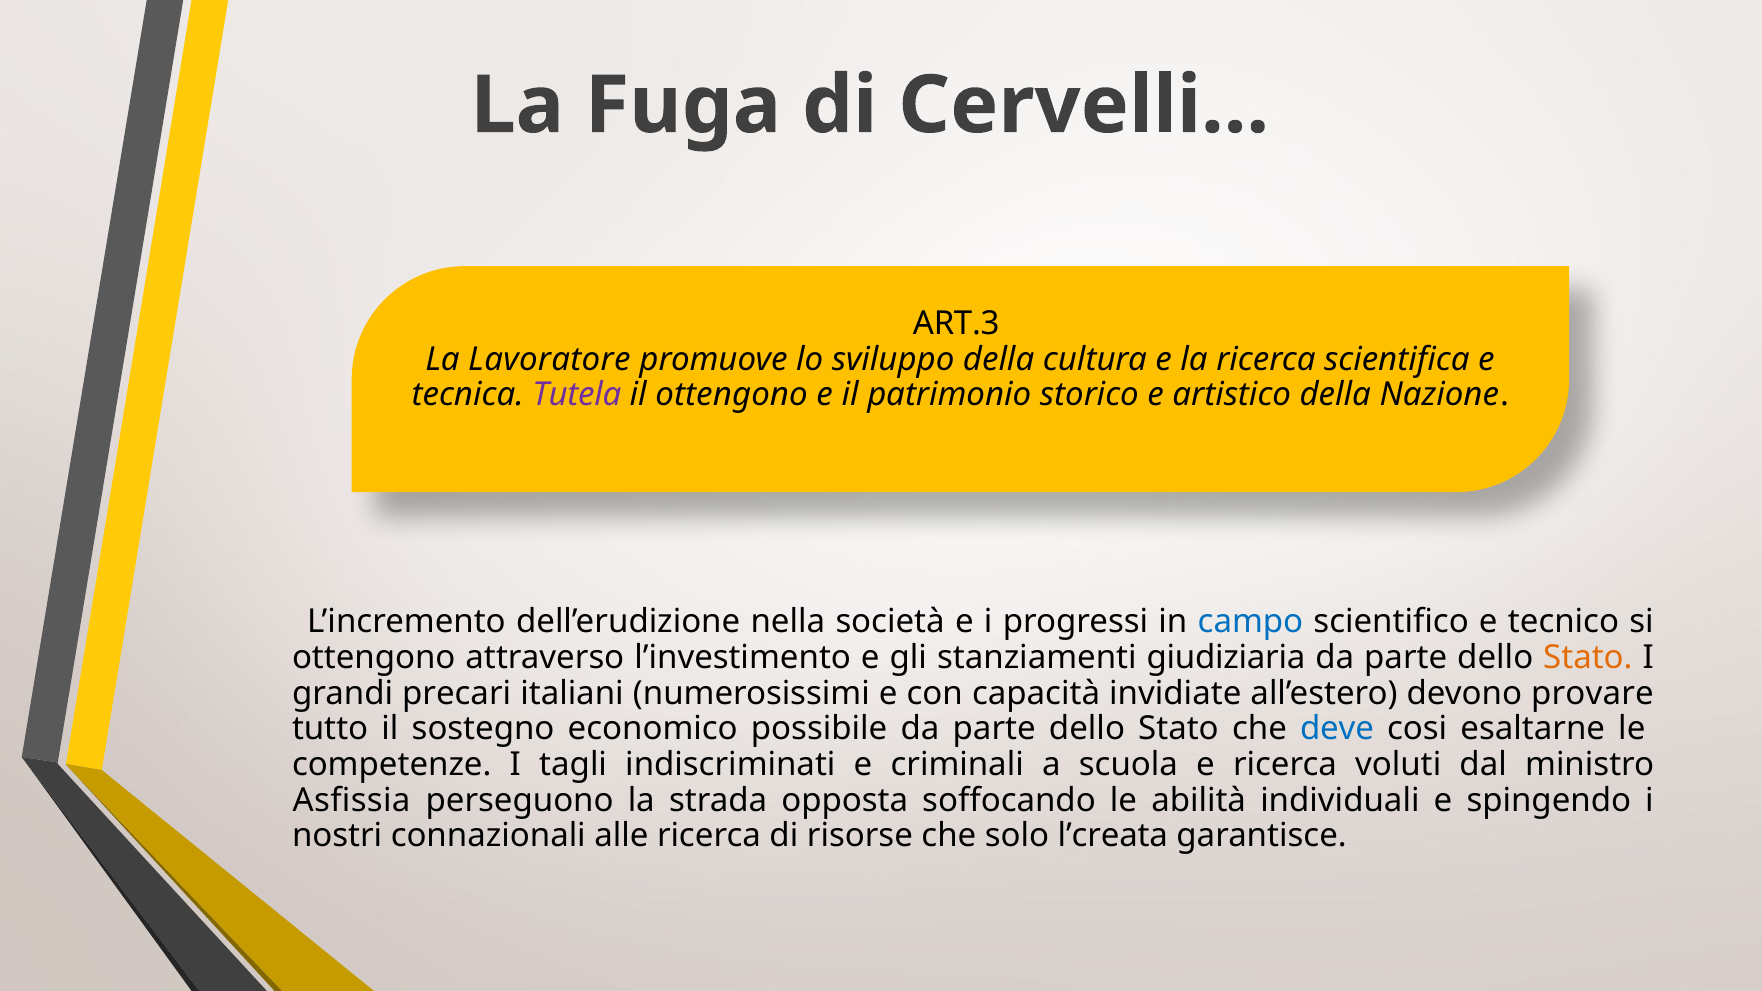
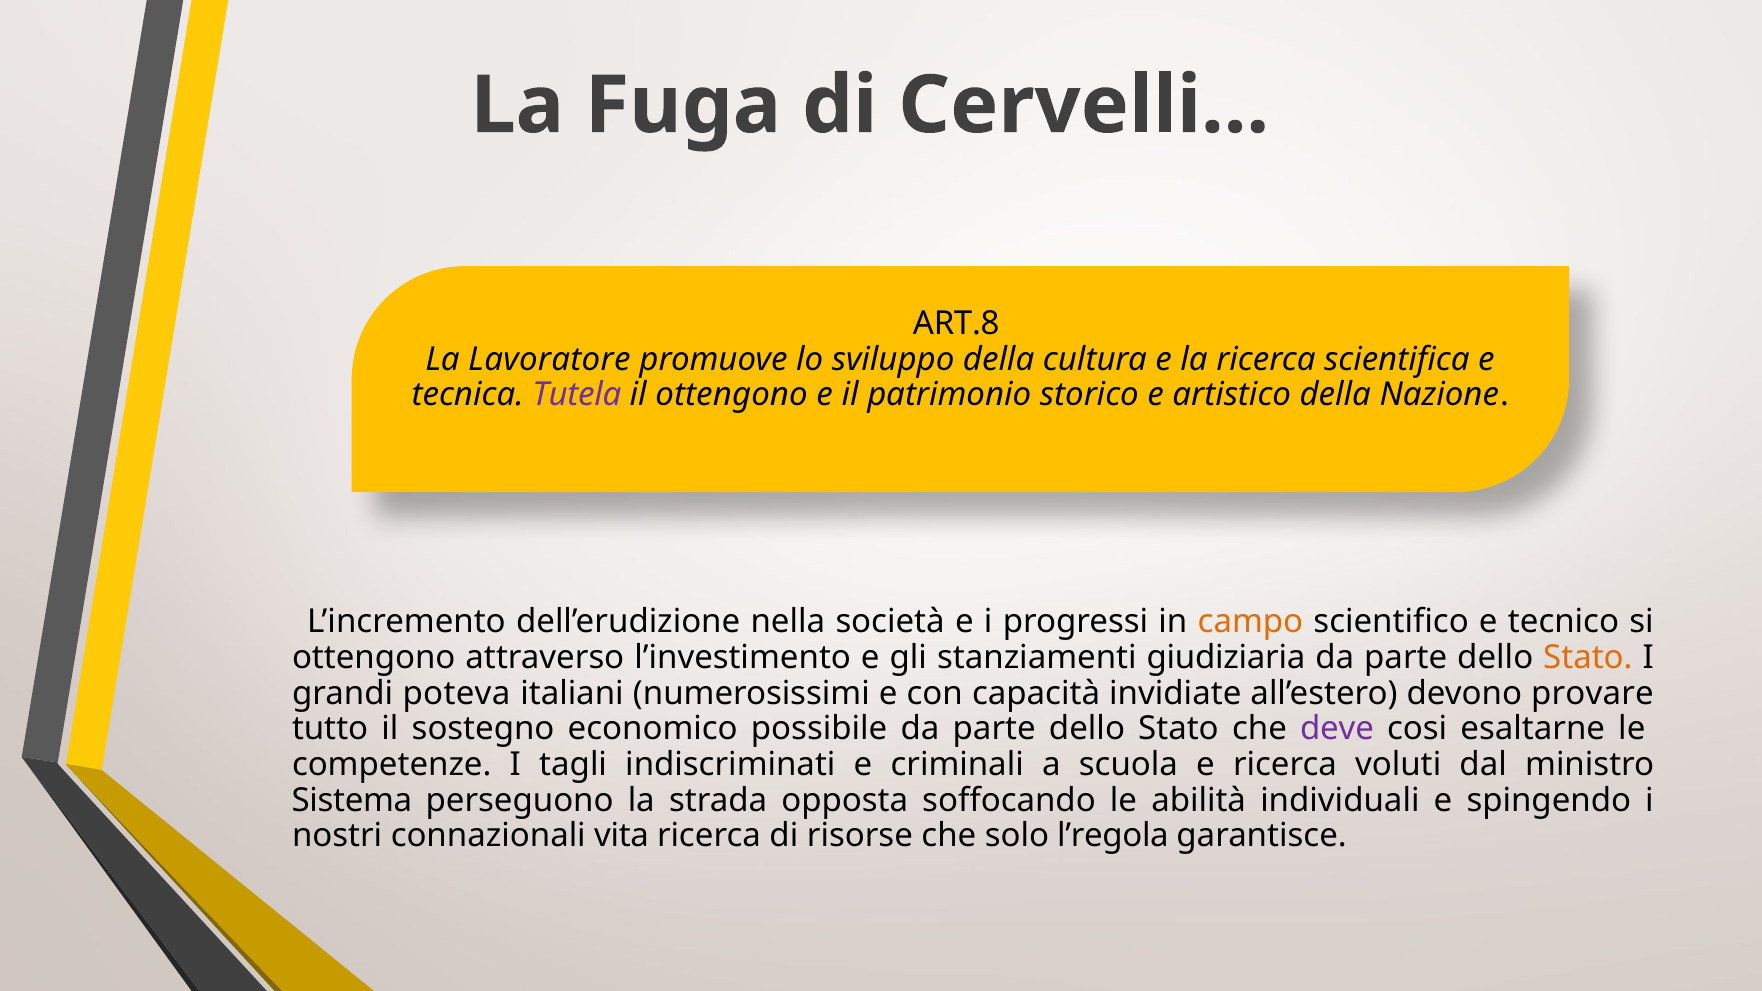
ART.3: ART.3 -> ART.8
campo colour: blue -> orange
precari: precari -> poteva
deve colour: blue -> purple
Asfissia: Asfissia -> Sistema
alle: alle -> vita
l’creata: l’creata -> l’regola
